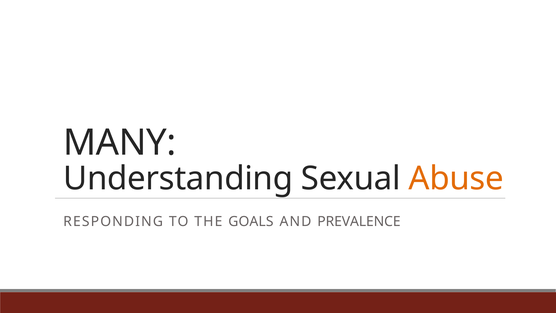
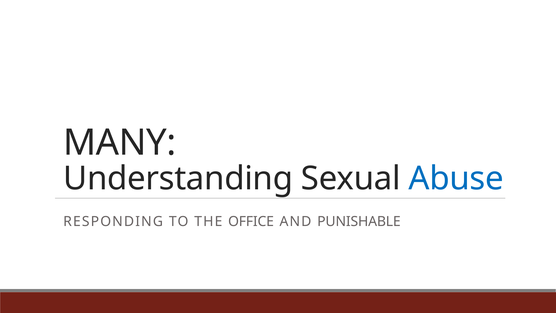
Abuse colour: orange -> blue
GOALS: GOALS -> OFFICE
PREVALENCE: PREVALENCE -> PUNISHABLE
